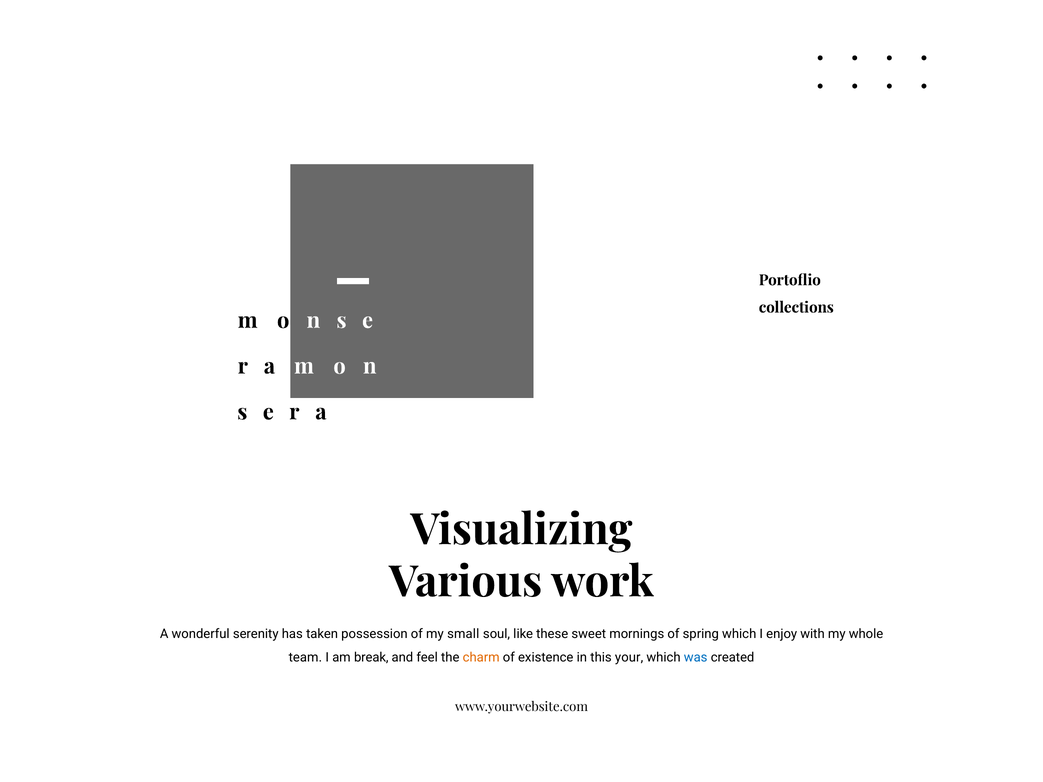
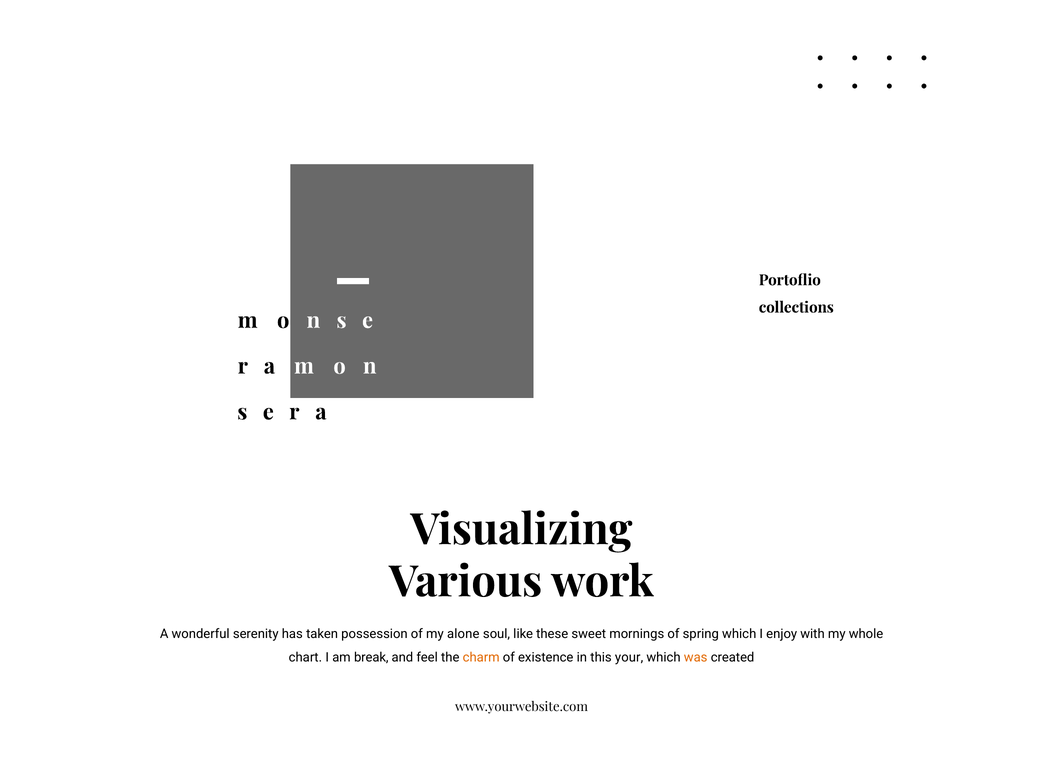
small: small -> alone
team: team -> chart
was colour: blue -> orange
